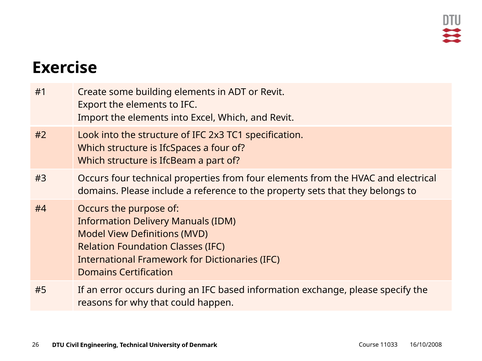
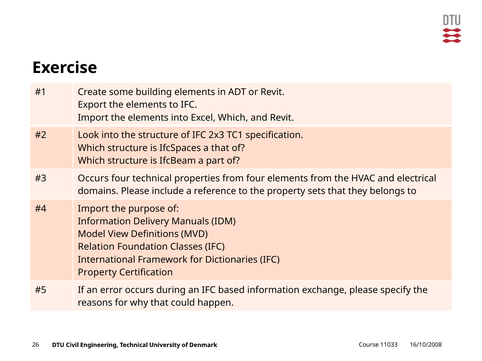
a four: four -> that
Occurs at (93, 209): Occurs -> Import
Domains at (97, 273): Domains -> Property
